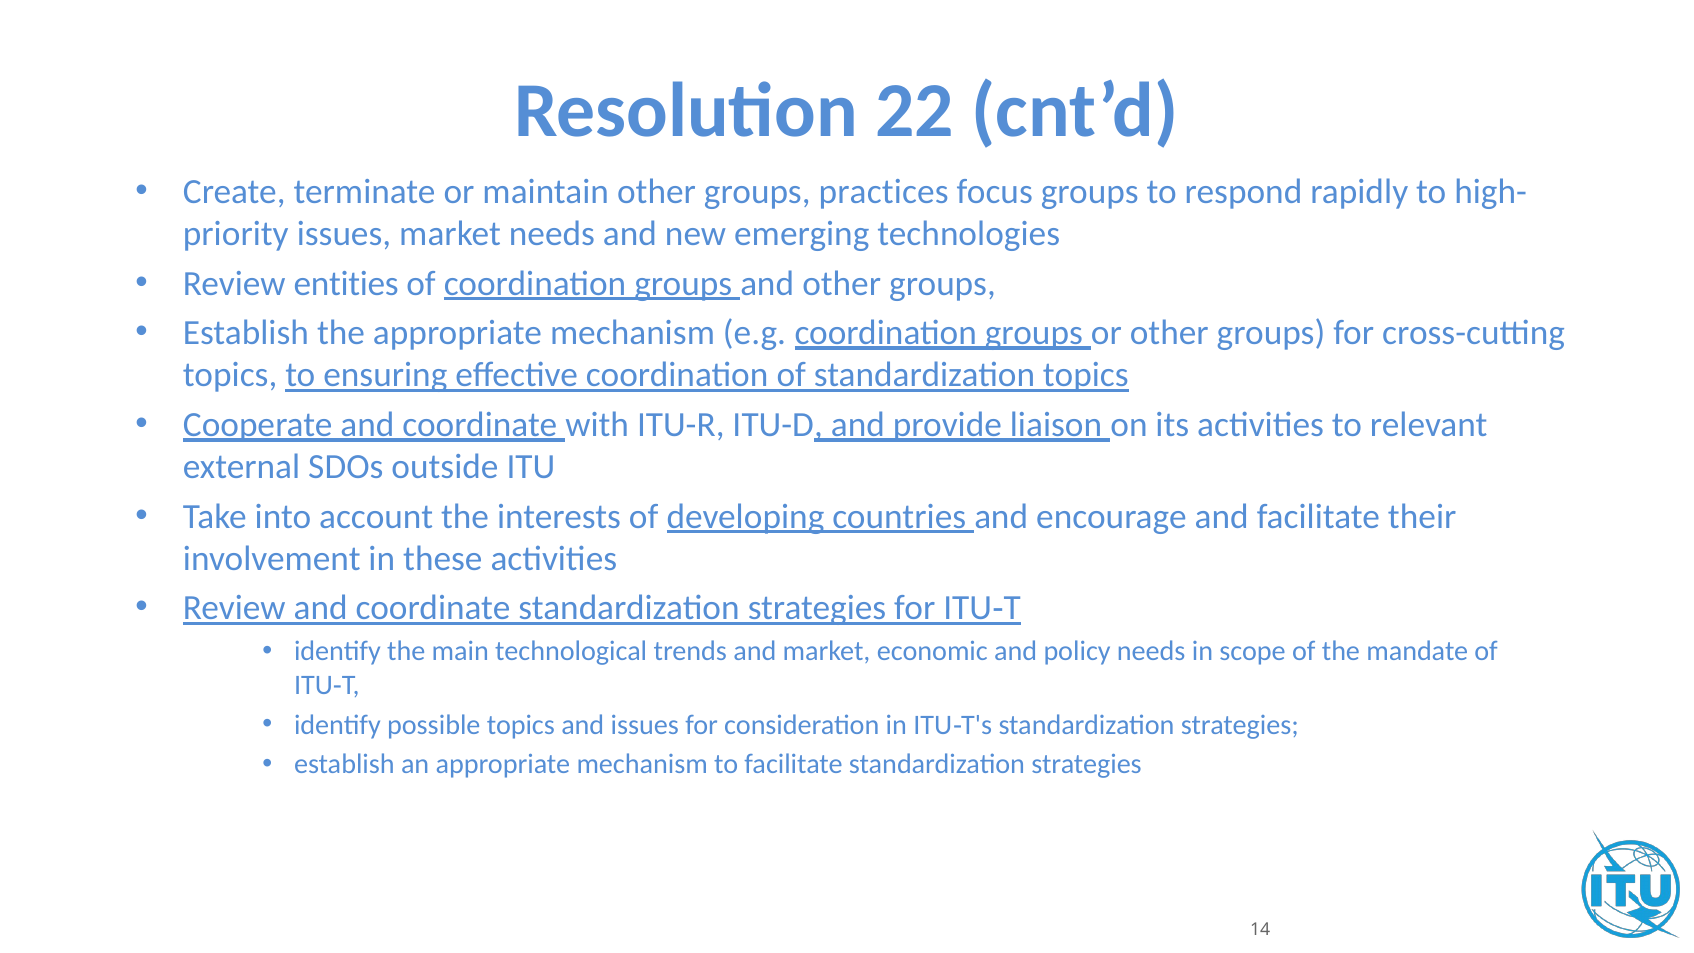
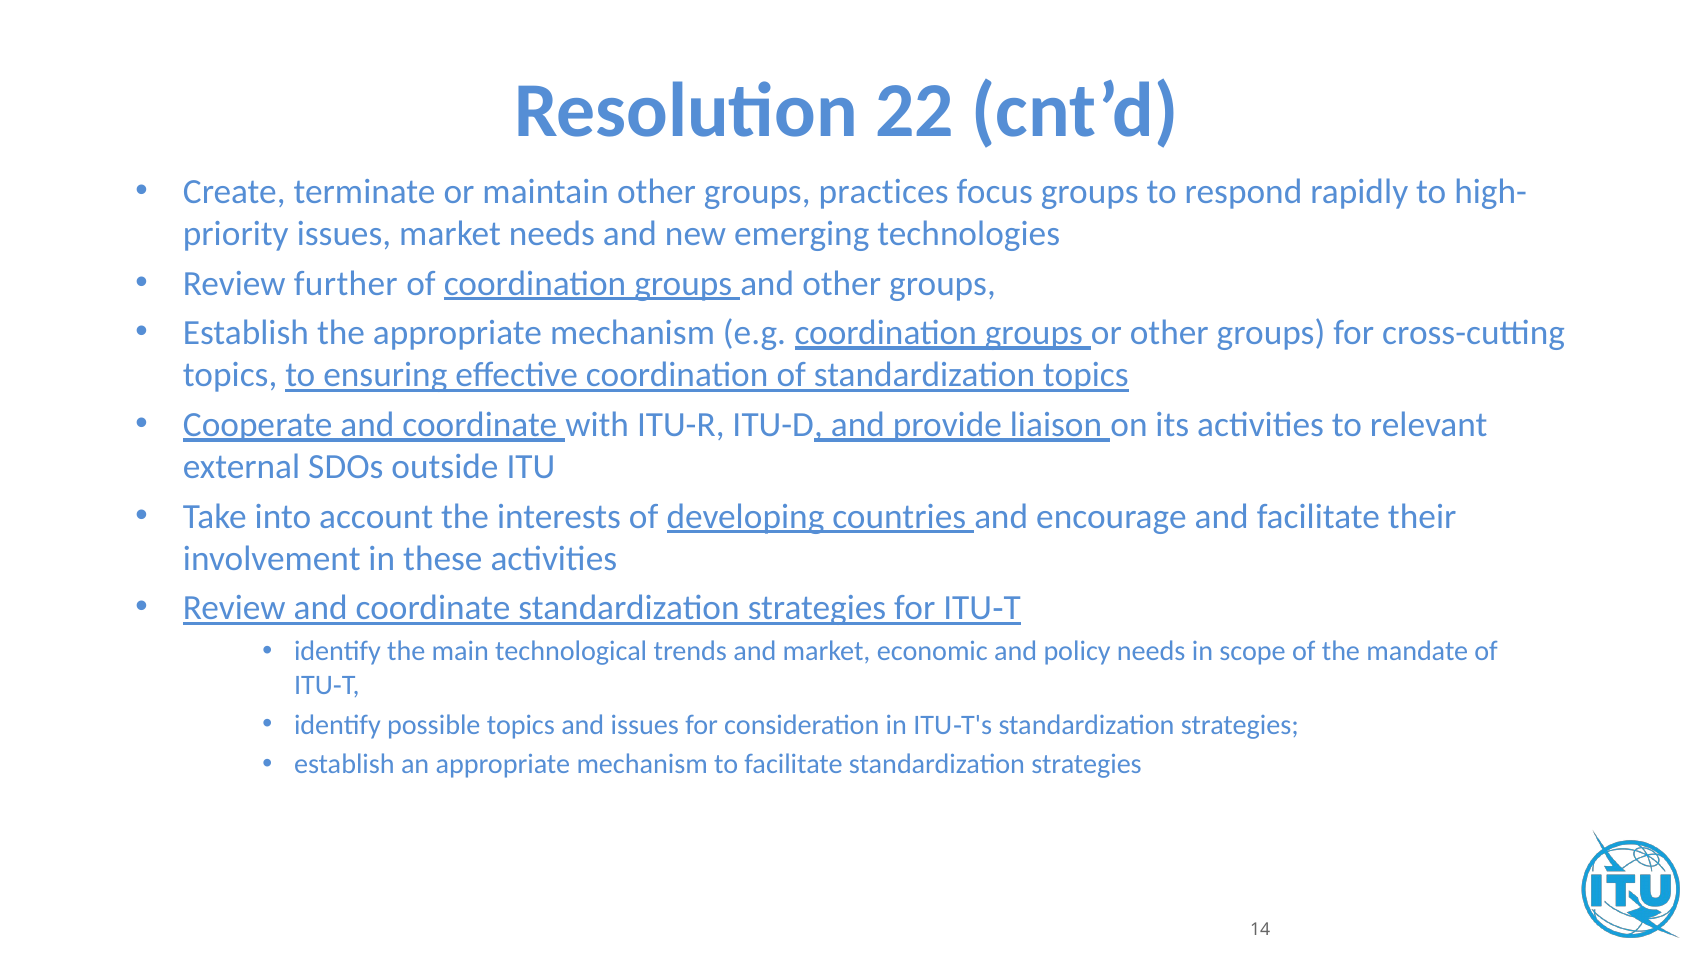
entities: entities -> further
